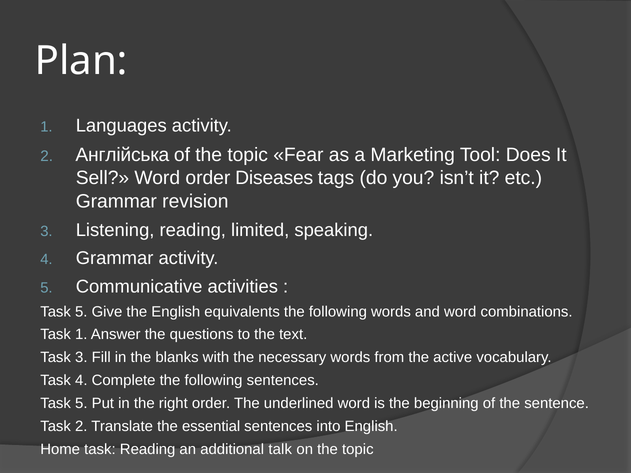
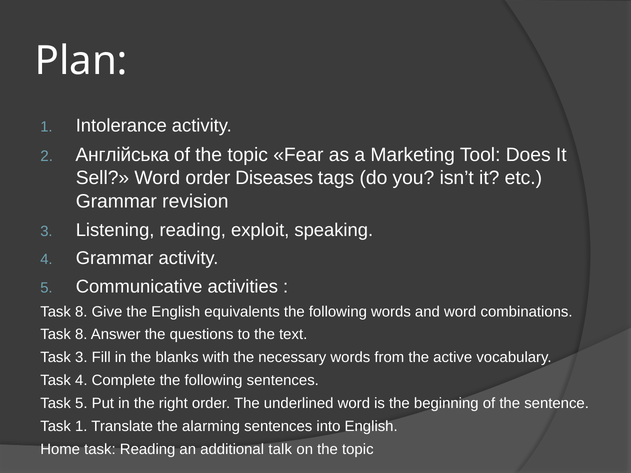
Languages: Languages -> Intolerance
limited: limited -> exploit
5 at (81, 312): 5 -> 8
1 at (81, 335): 1 -> 8
Task 2: 2 -> 1
essential: essential -> alarming
